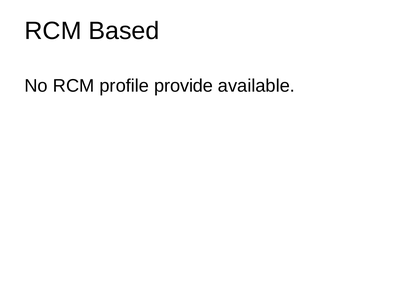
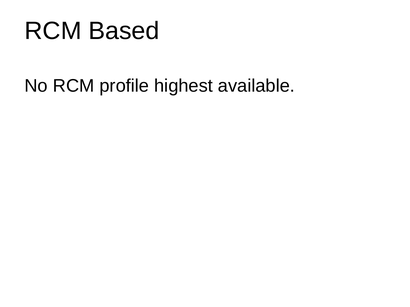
provide: provide -> highest
